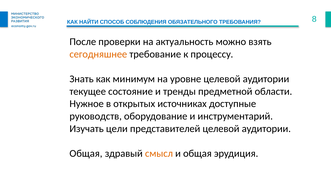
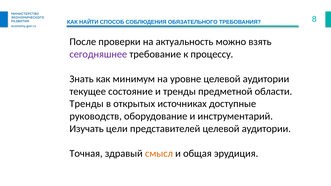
сегодняшнее colour: orange -> purple
Нужное at (87, 104): Нужное -> Тренды
Общая at (86, 154): Общая -> Точная
